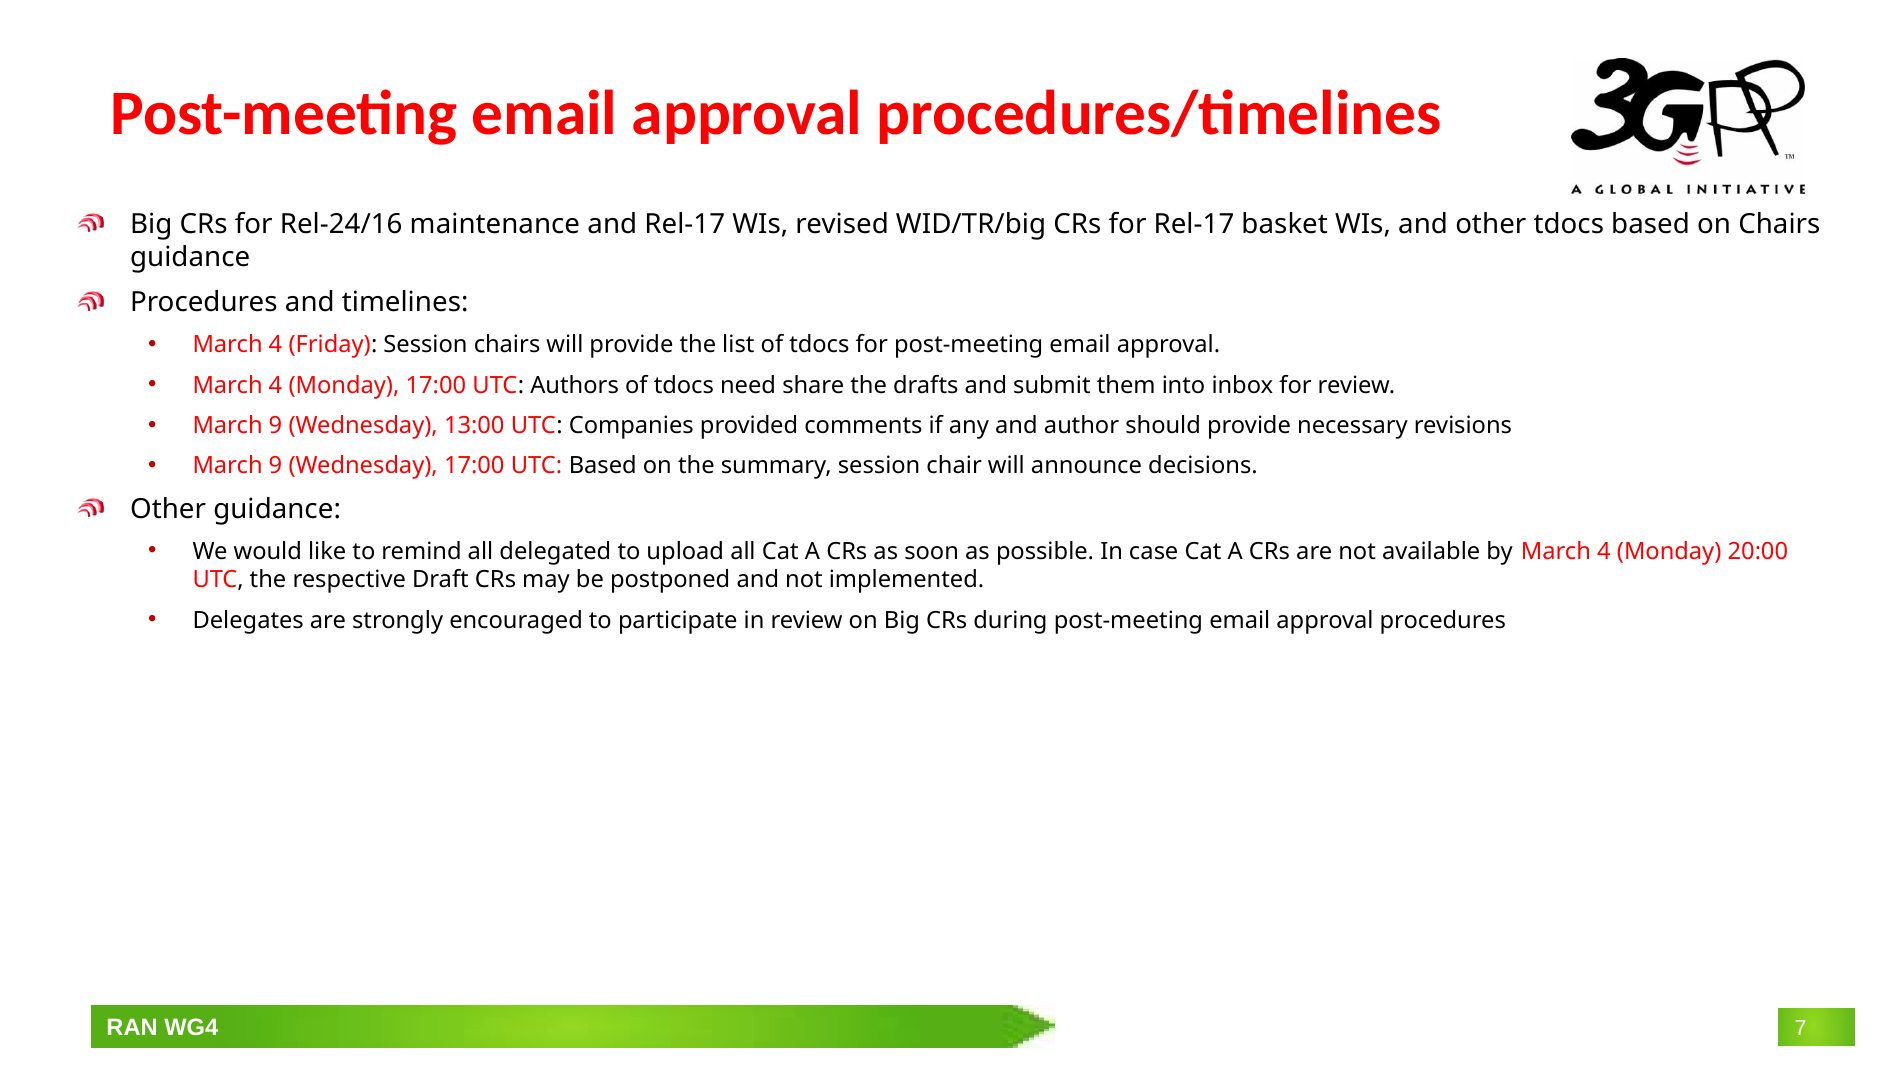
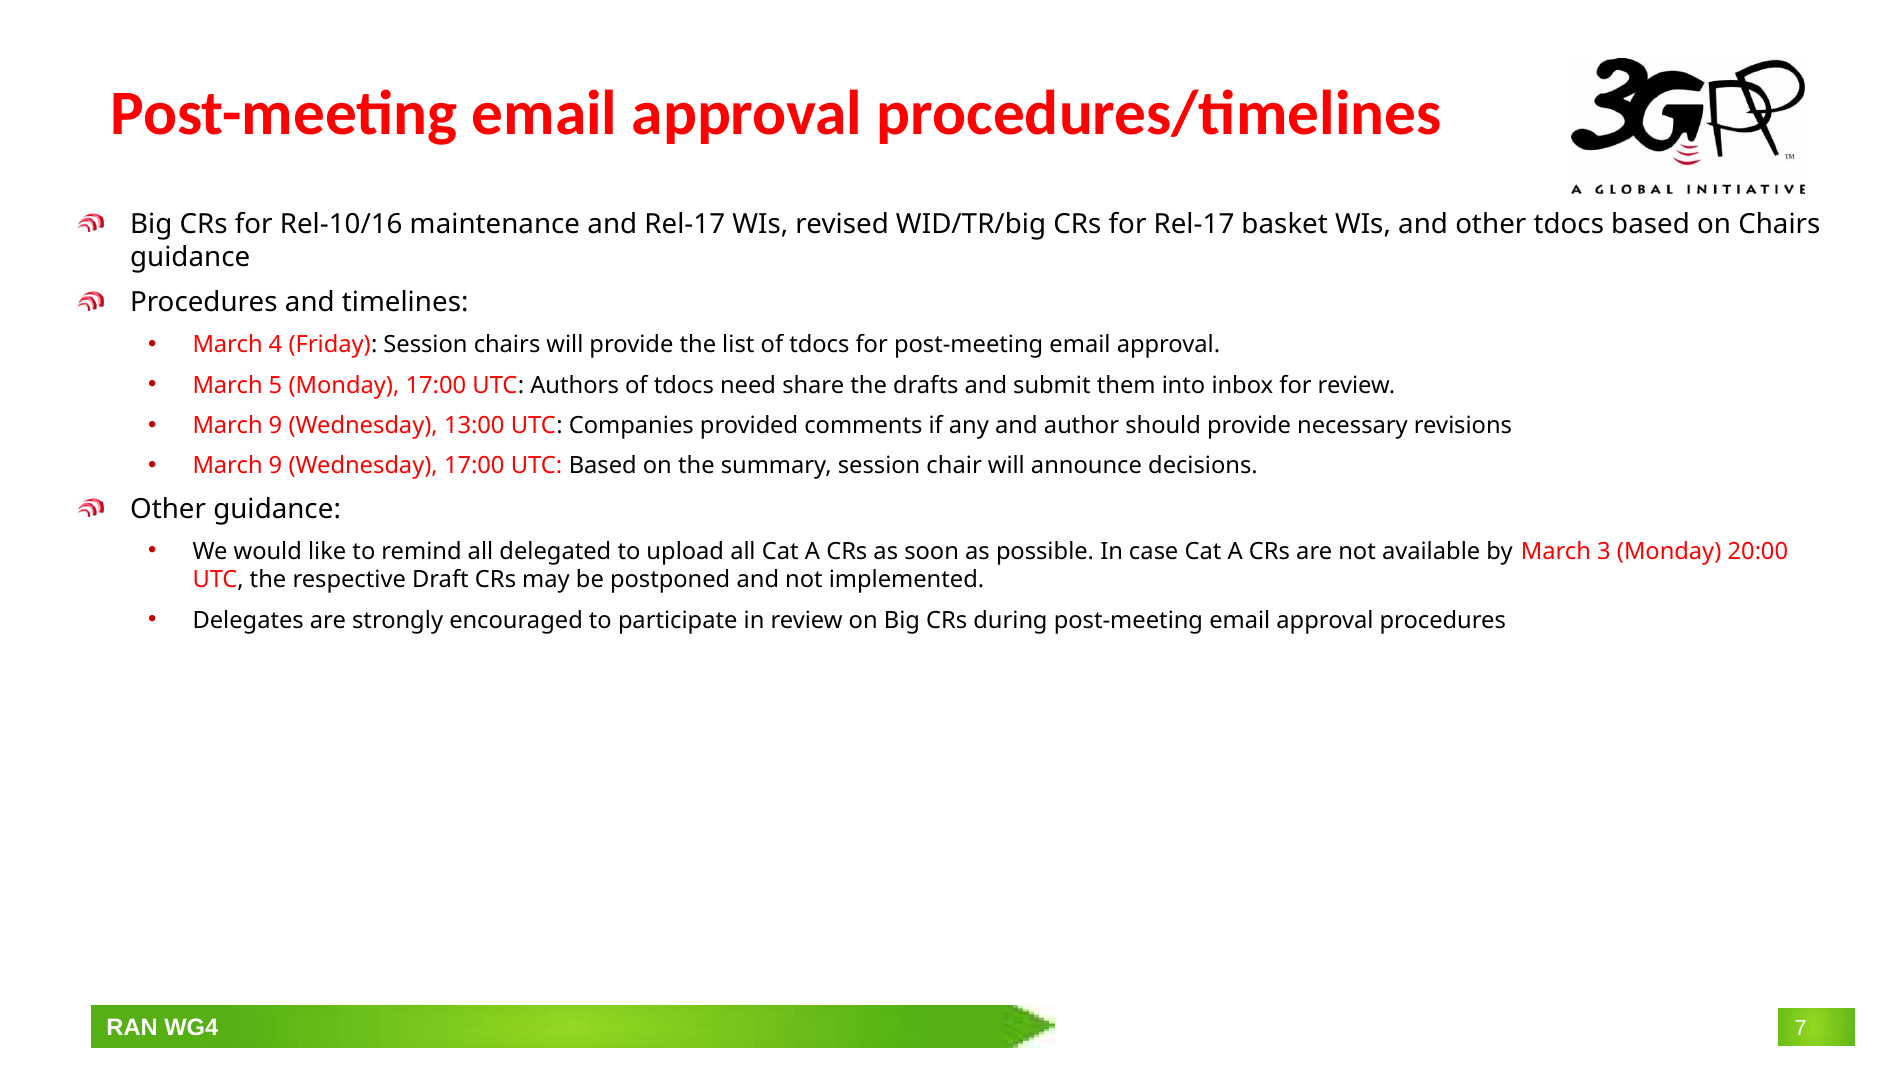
Rel-24/16: Rel-24/16 -> Rel-10/16
4 at (275, 385): 4 -> 5
by March 4: 4 -> 3
